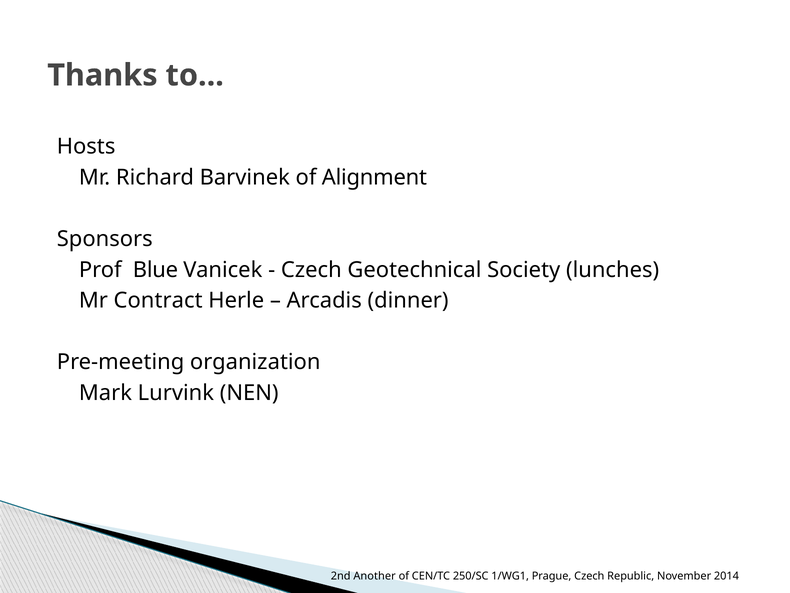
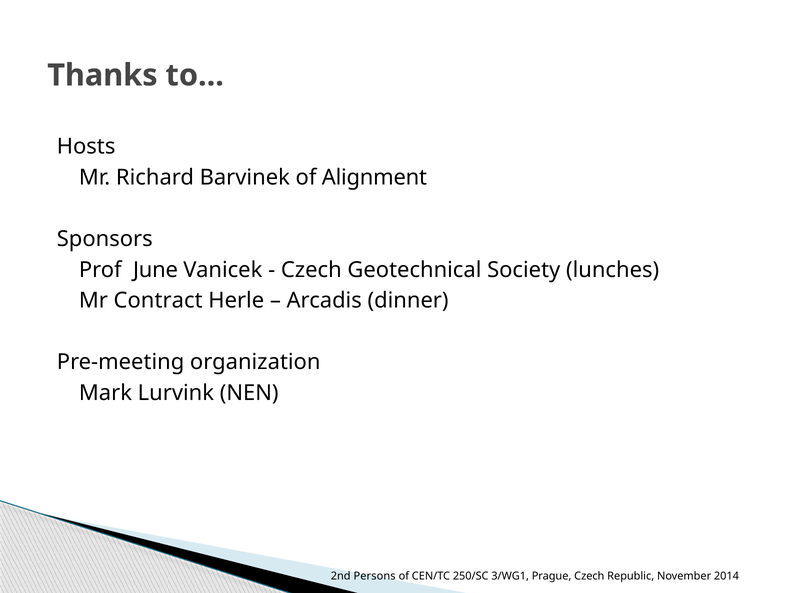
Blue: Blue -> June
Another: Another -> Persons
1/WG1: 1/WG1 -> 3/WG1
